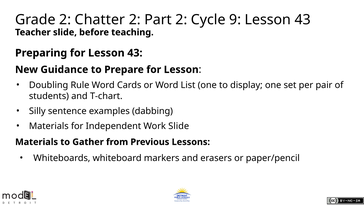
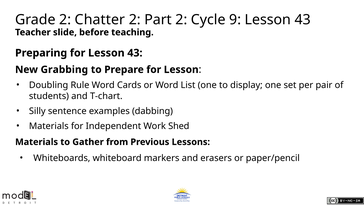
Guidance: Guidance -> Grabbing
Work Slide: Slide -> Shed
